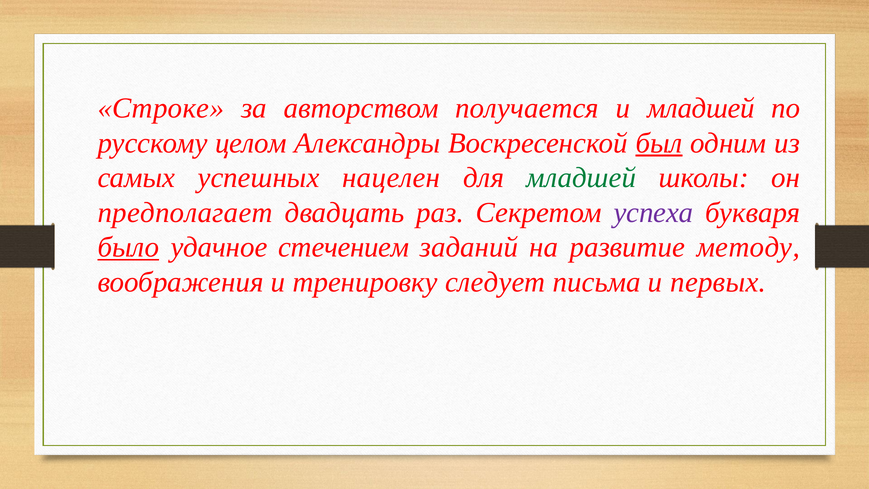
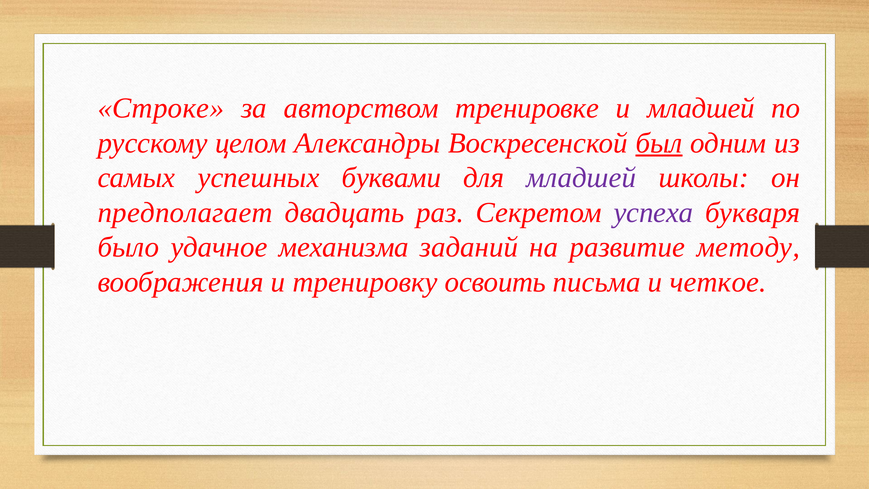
получается: получается -> тренировке
нацелен: нацелен -> буквами
младшей at (581, 178) colour: green -> purple
было underline: present -> none
стечением: стечением -> механизма
следует: следует -> освоить
первых: первых -> четкое
